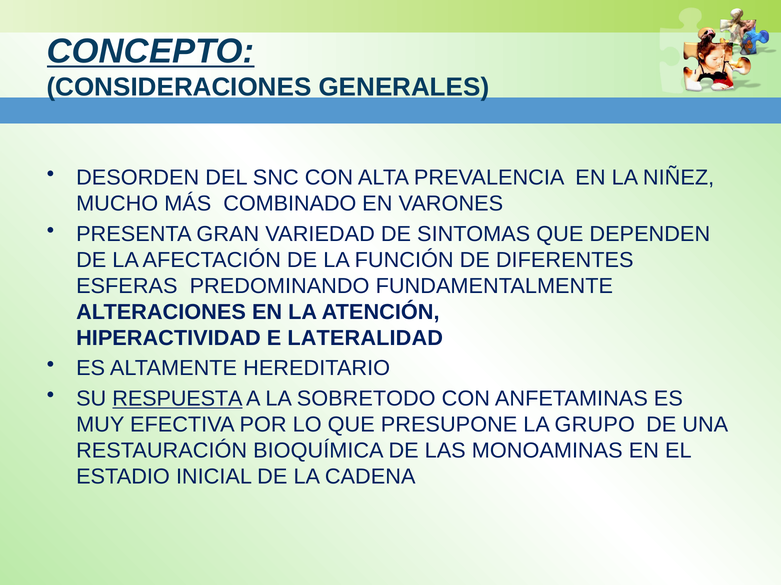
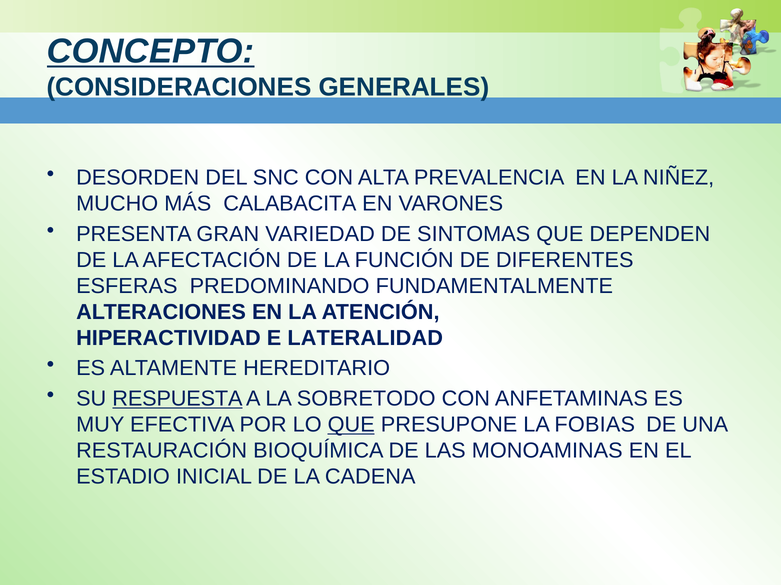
COMBINADO: COMBINADO -> CALABACITA
QUE at (351, 425) underline: none -> present
GRUPO: GRUPO -> FOBIAS
